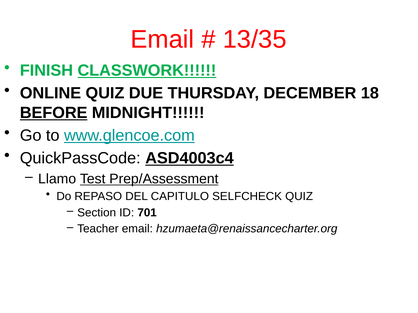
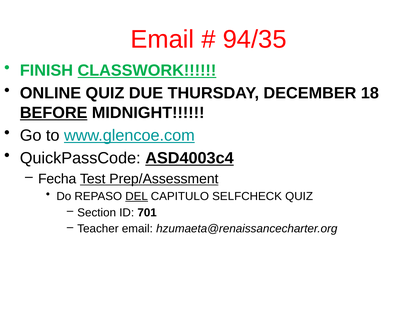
13/35: 13/35 -> 94/35
Llamo: Llamo -> Fecha
DEL underline: none -> present
